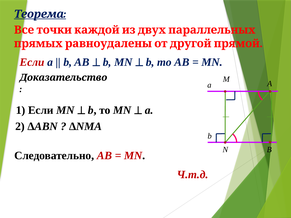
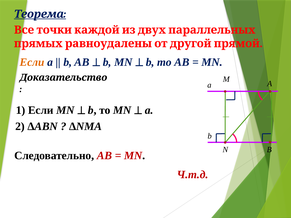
Если at (32, 62) colour: red -> orange
